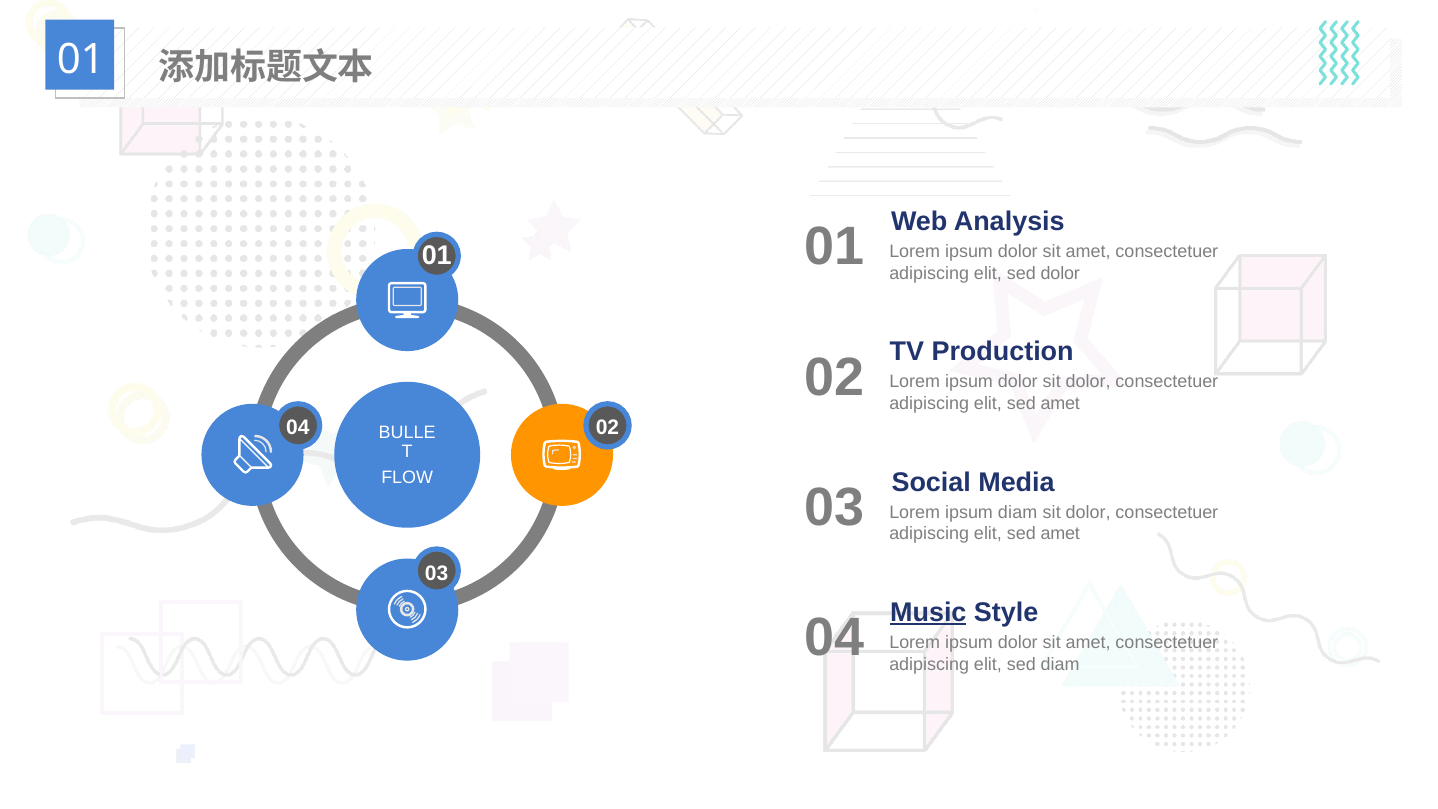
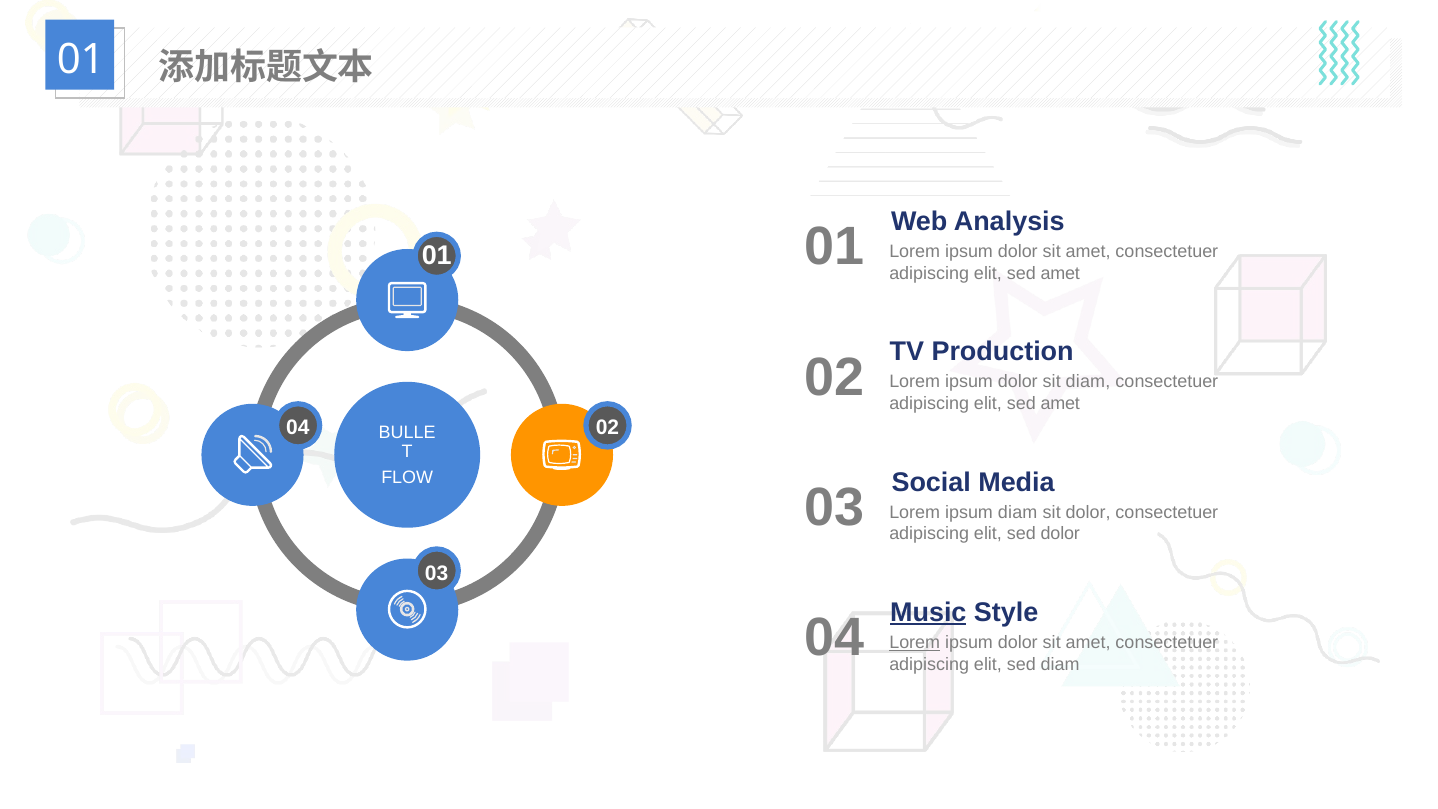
dolor at (1060, 273): dolor -> amet
dolor sit dolor: dolor -> diam
amet at (1060, 534): amet -> dolor
Lorem at (915, 642) underline: none -> present
